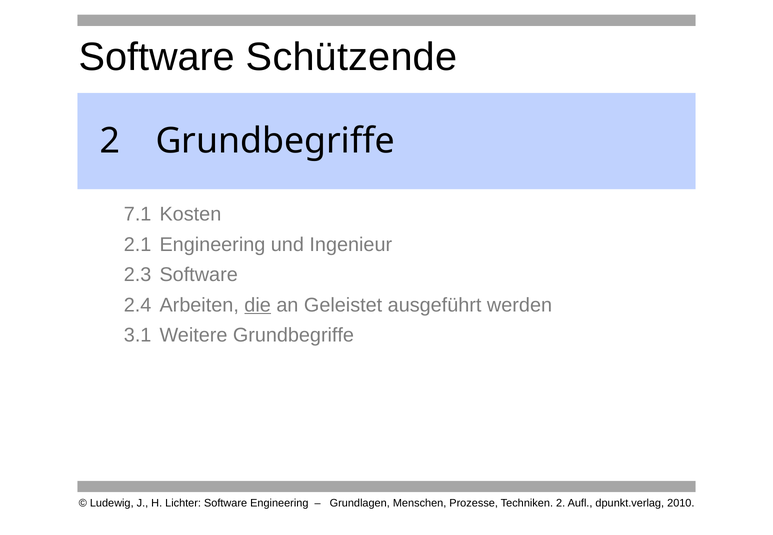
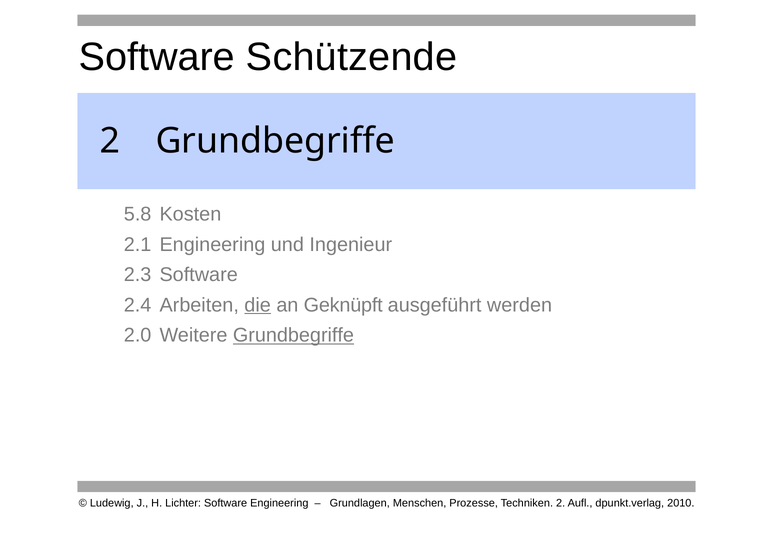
7.1: 7.1 -> 5.8
Geleistet: Geleistet -> Geknüpft
3.1: 3.1 -> 2.0
Grundbegriffe at (293, 335) underline: none -> present
